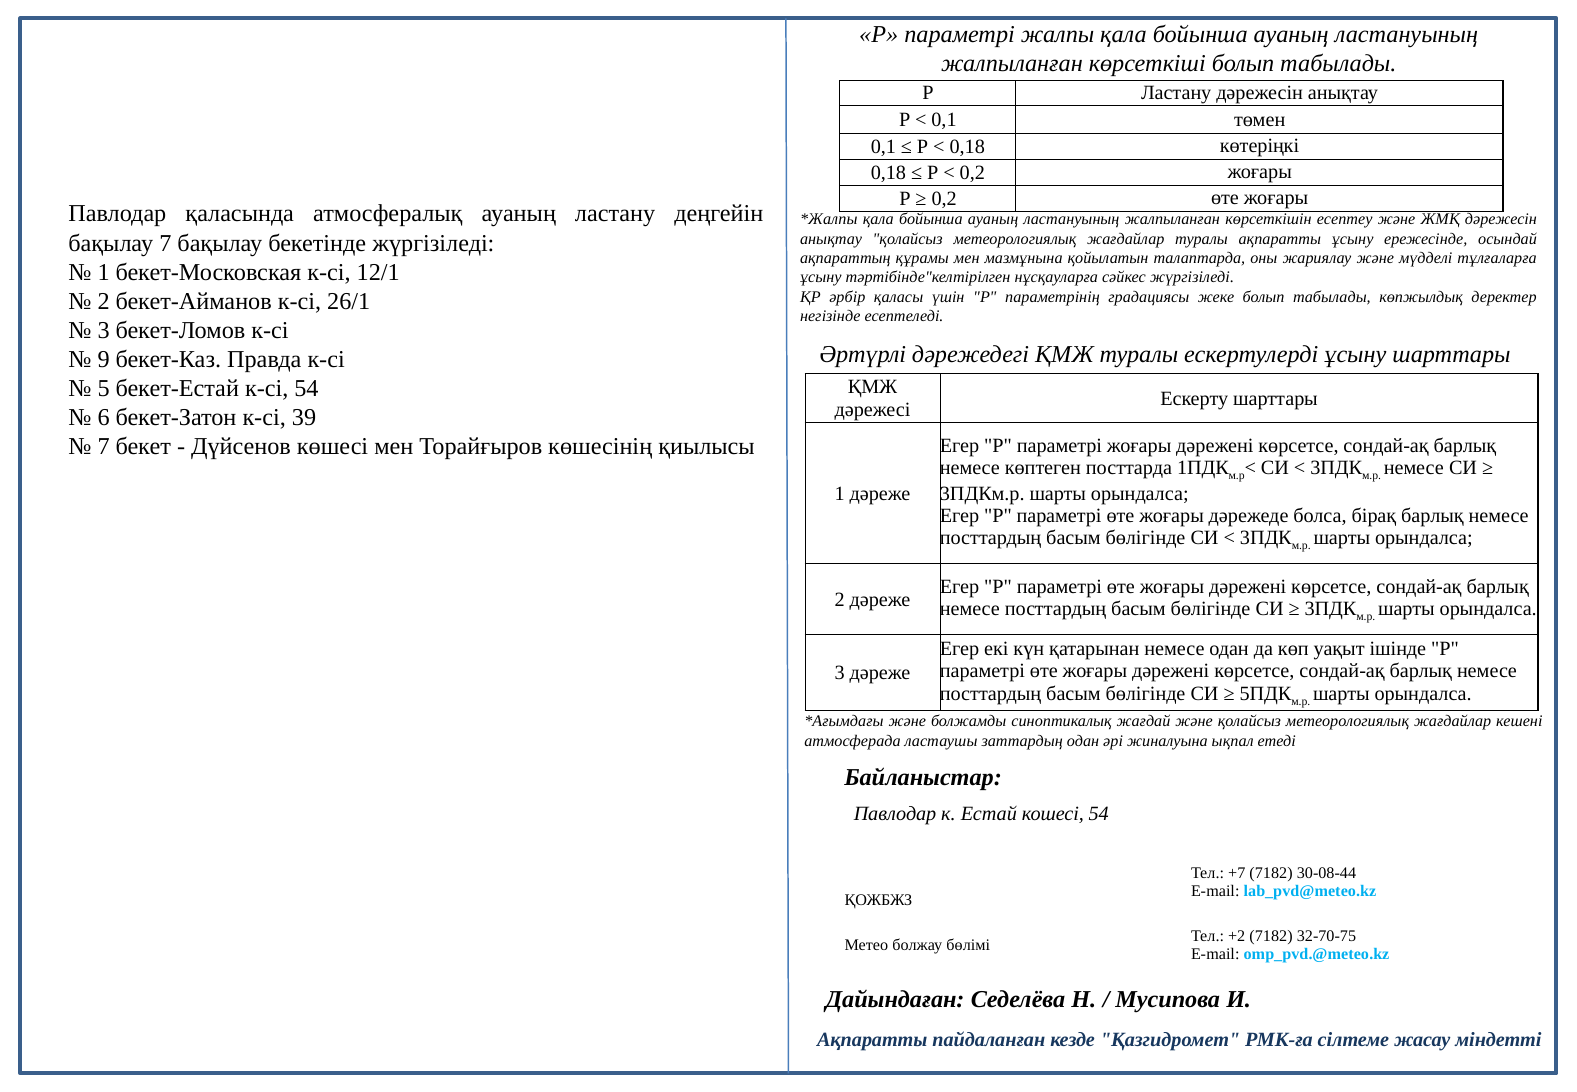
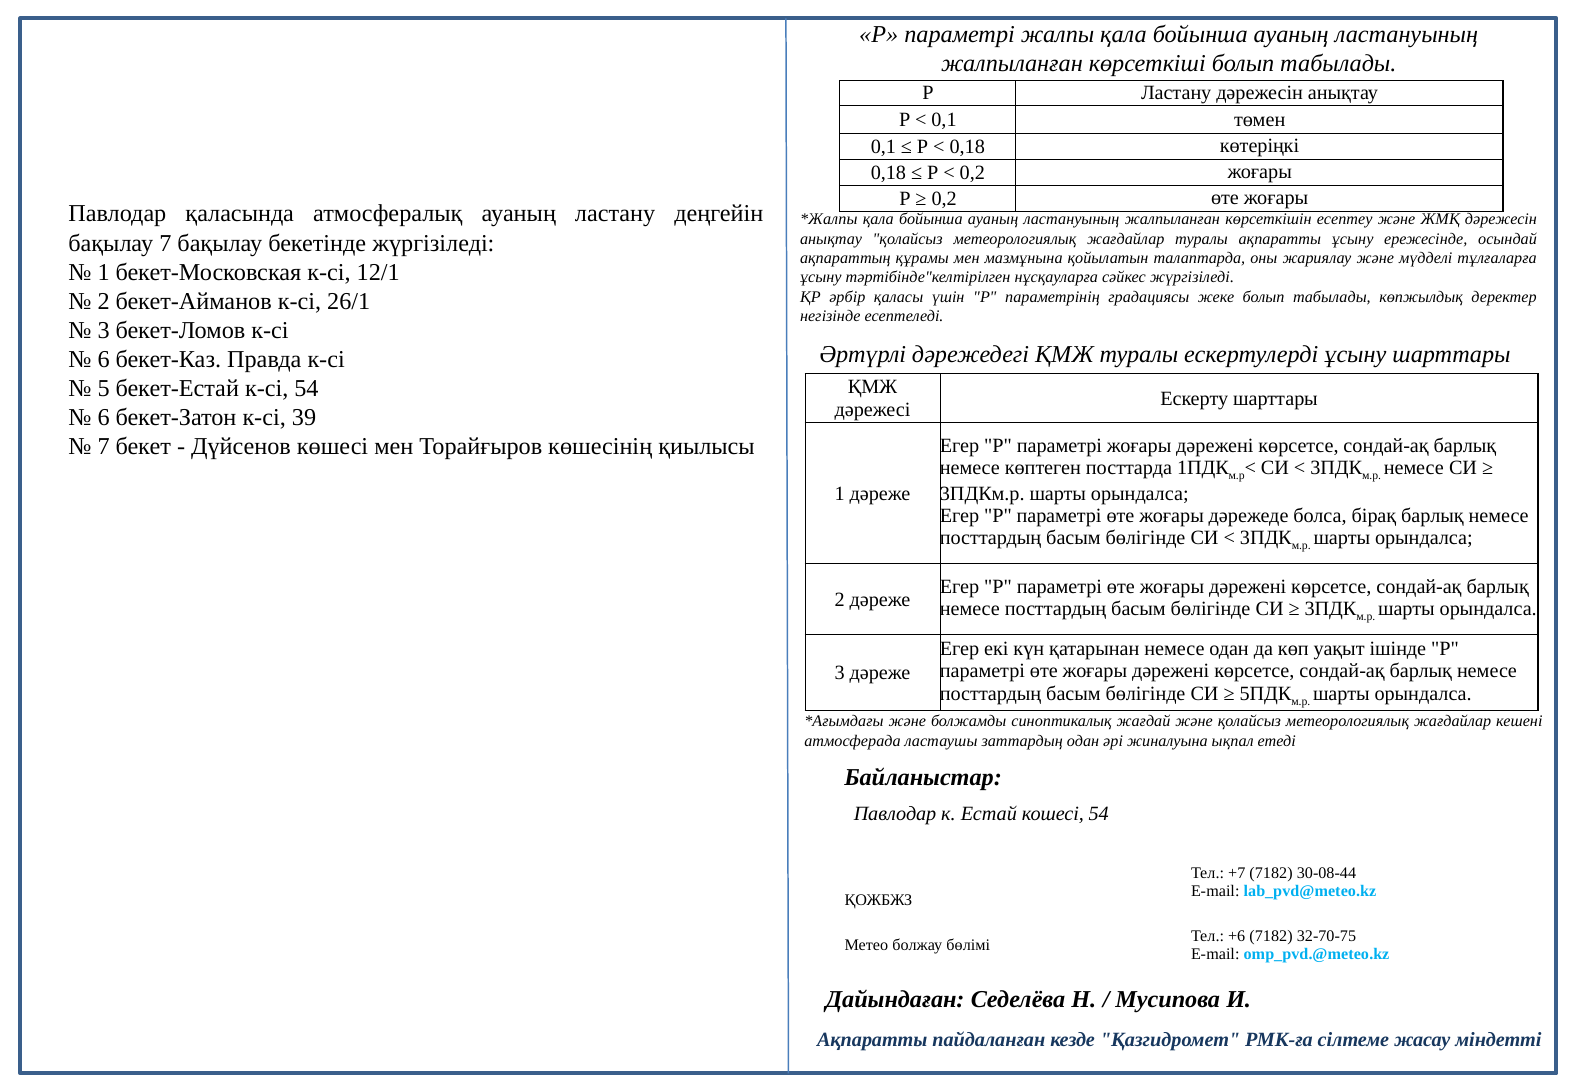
9 at (104, 359): 9 -> 6
+2: +2 -> +6
